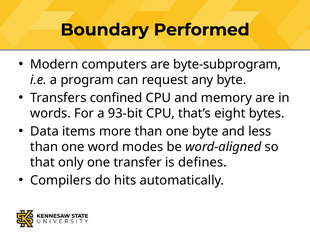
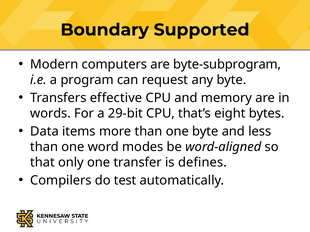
Performed: Performed -> Supported
confined: confined -> effective
93-bit: 93-bit -> 29-bit
hits: hits -> test
